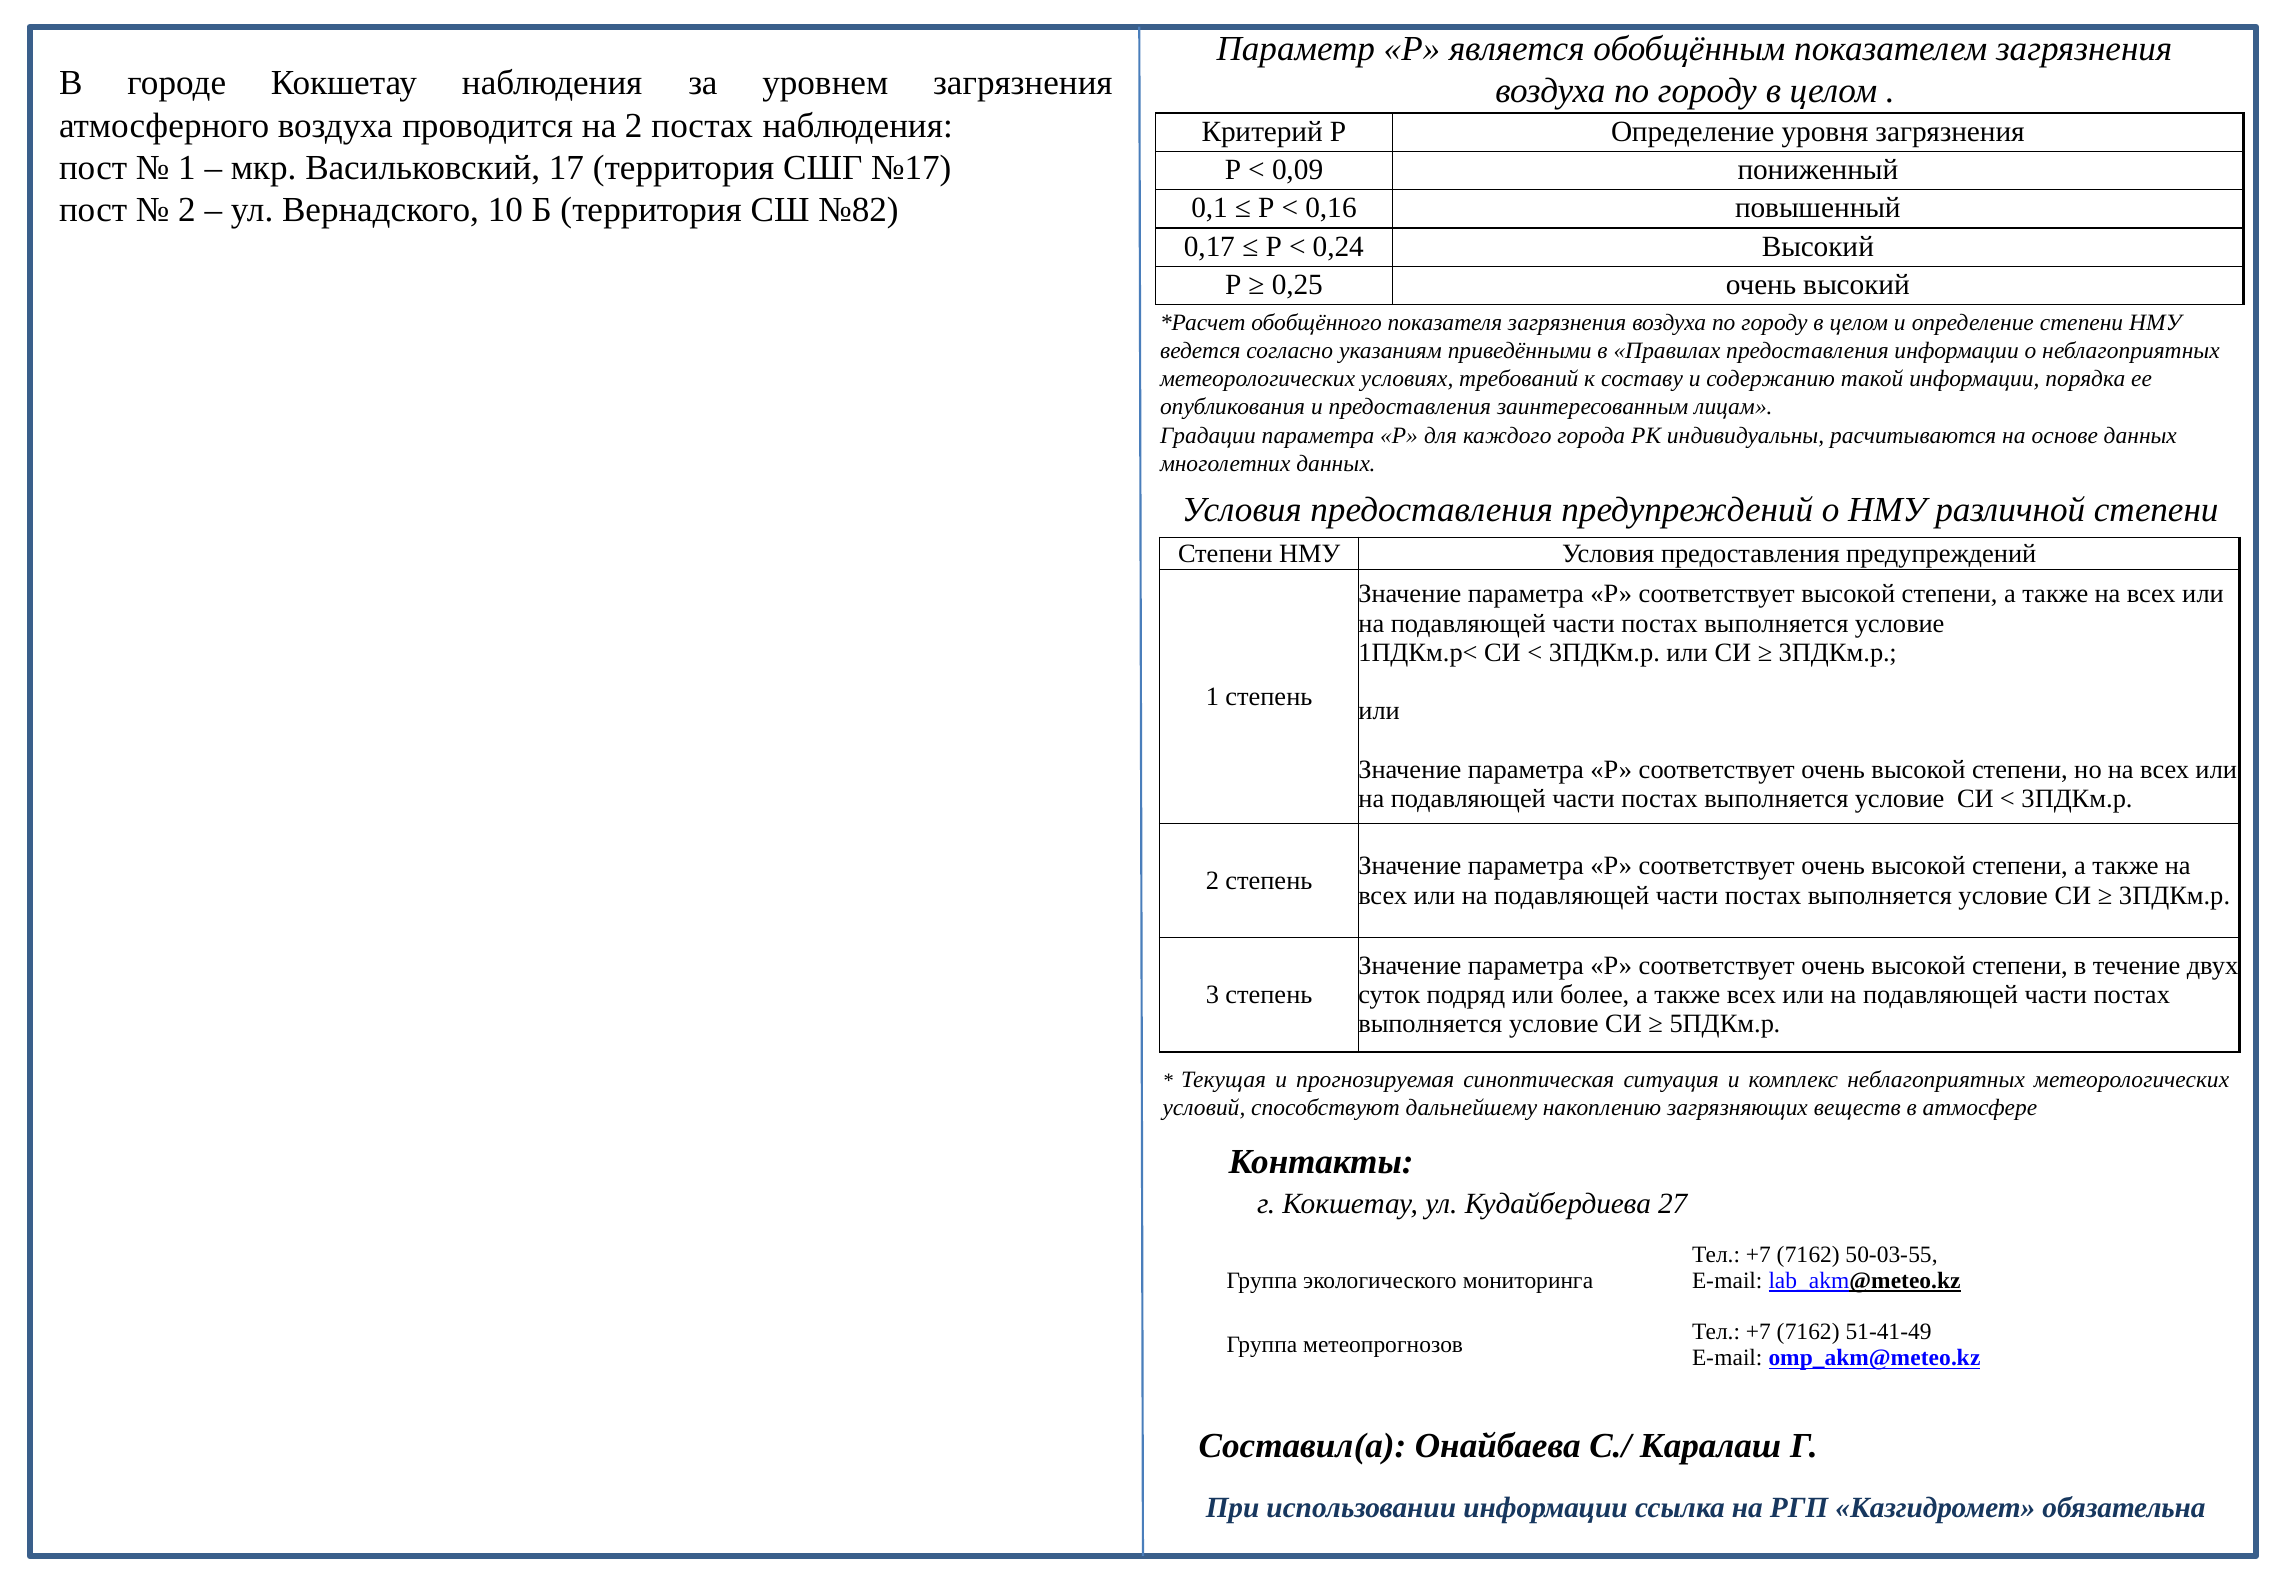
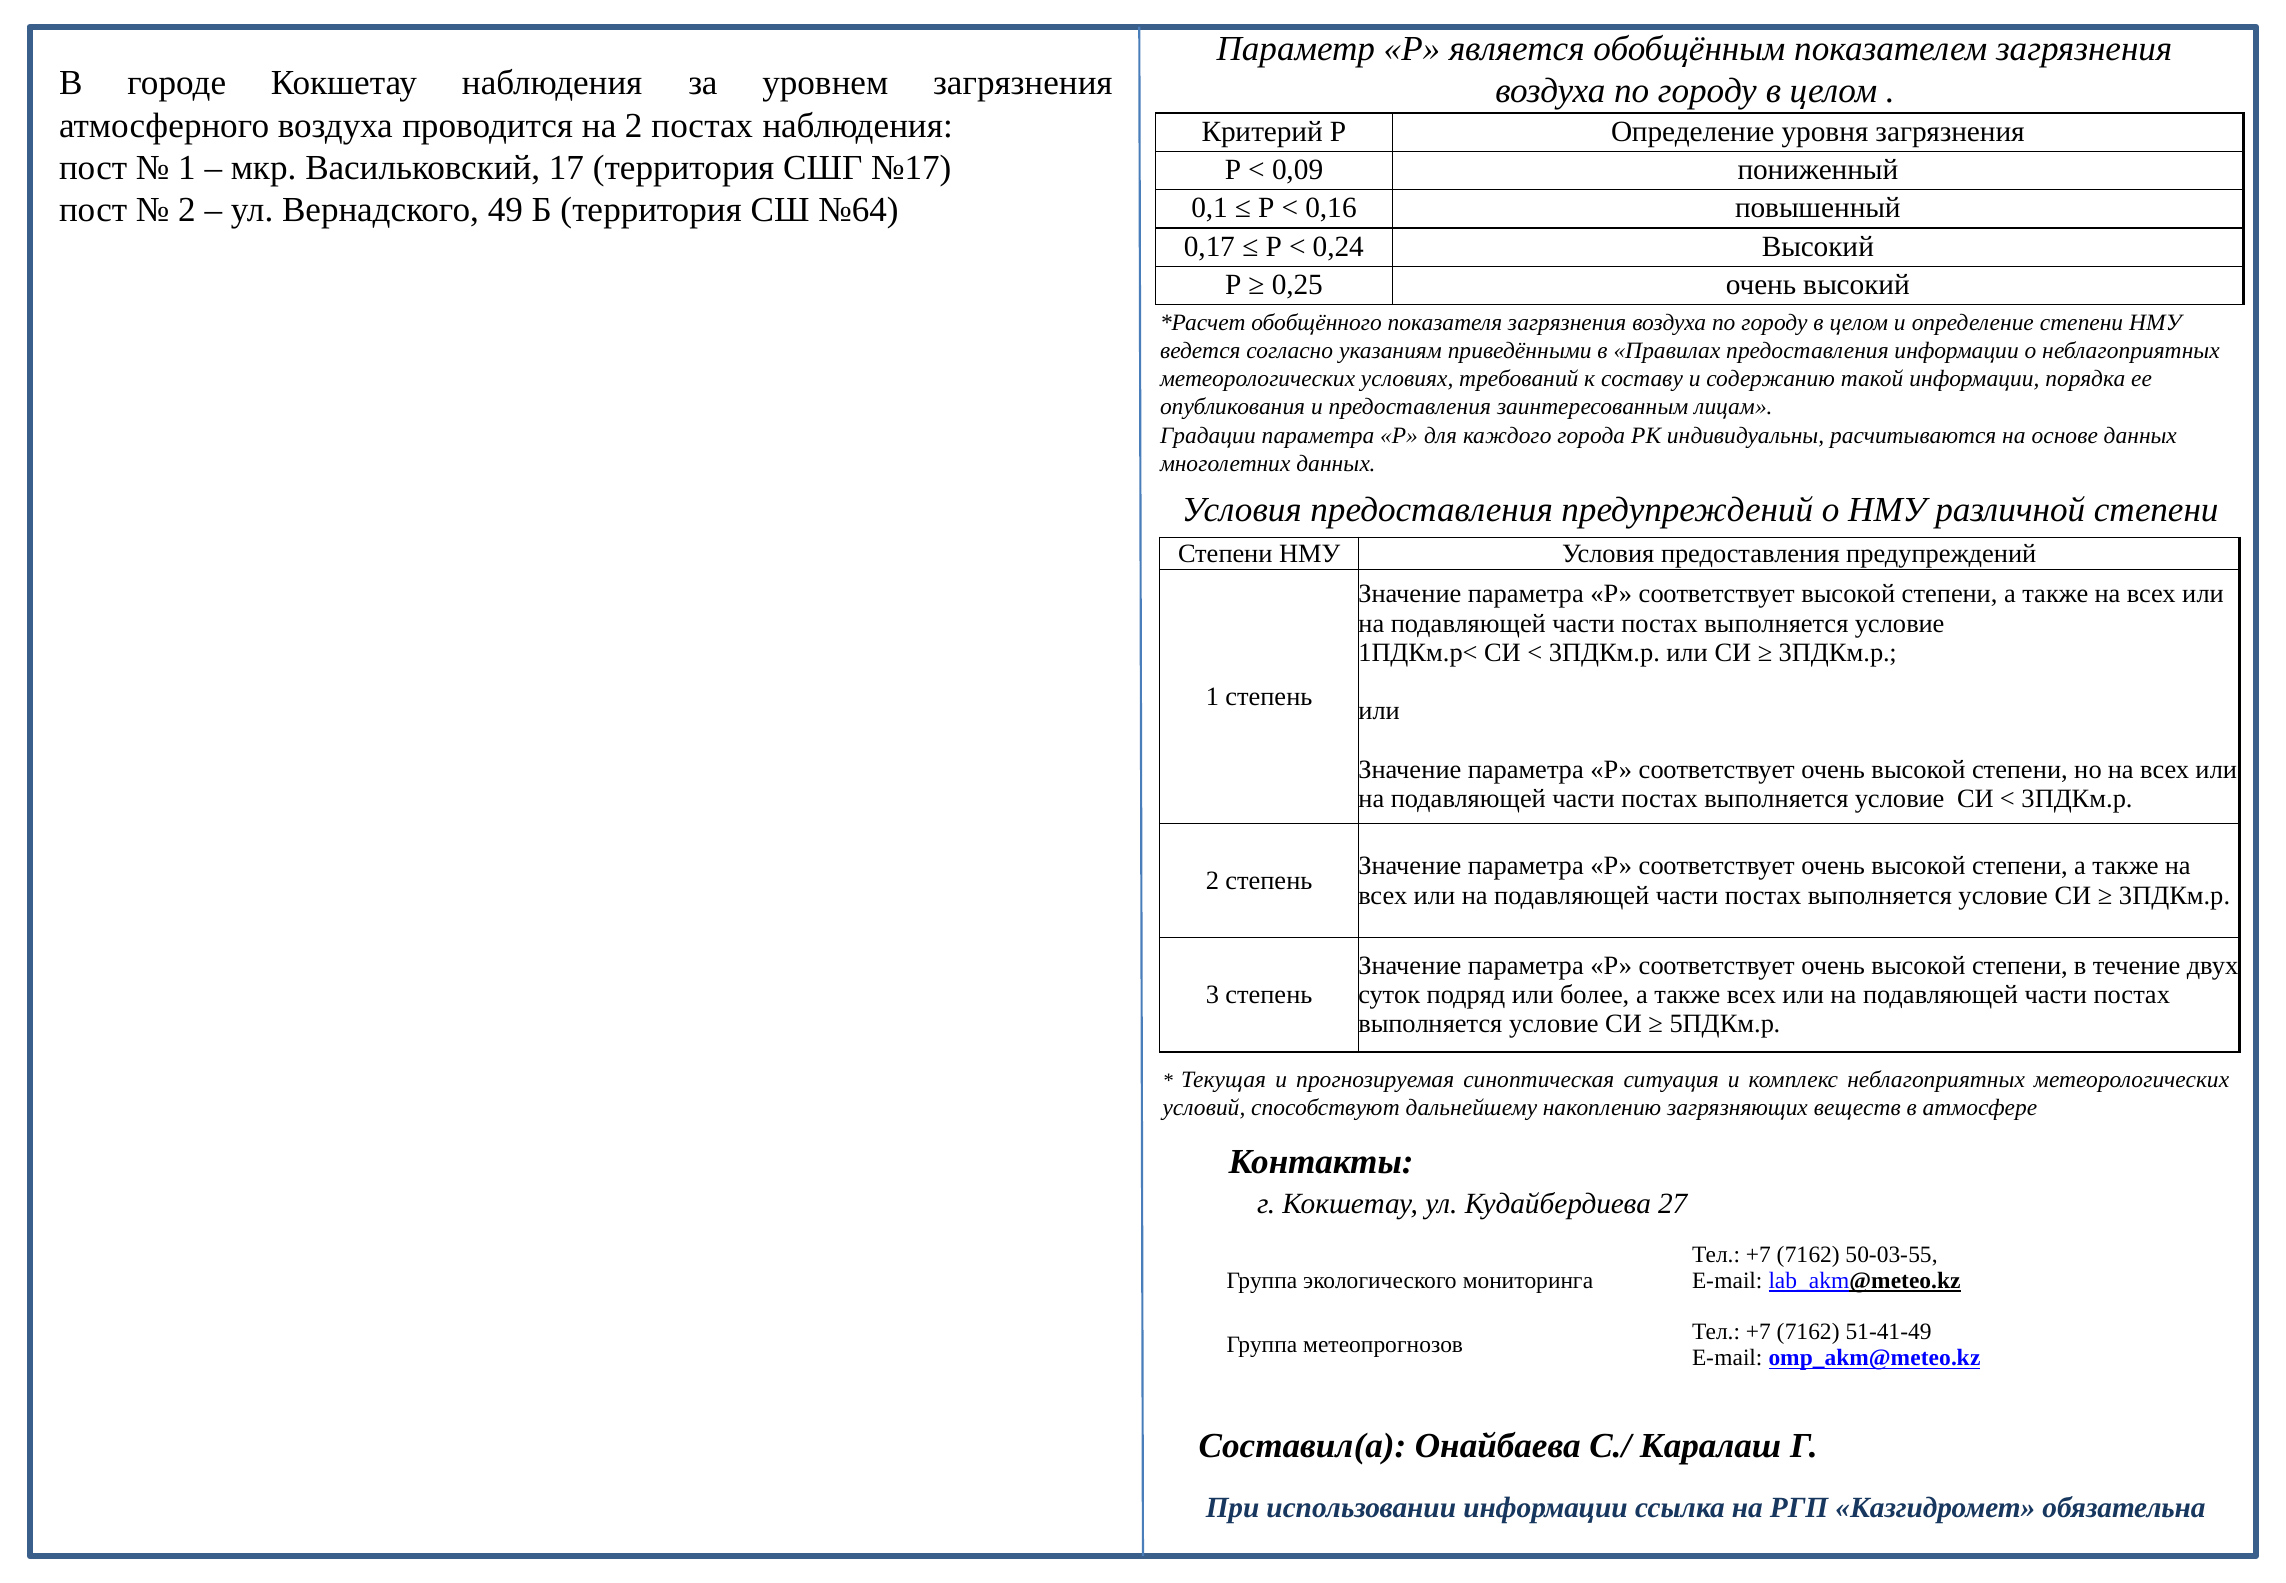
10: 10 -> 49
№82: №82 -> №64
